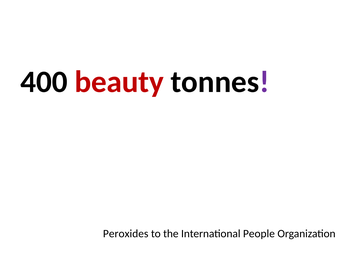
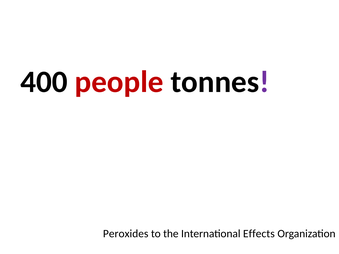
beauty: beauty -> people
People: People -> Effects
